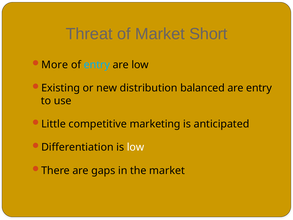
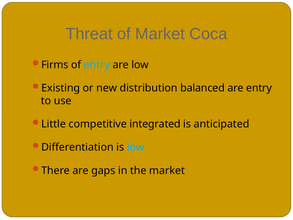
Short: Short -> Coca
More: More -> Firms
marketing: marketing -> integrated
low at (136, 147) colour: white -> light blue
